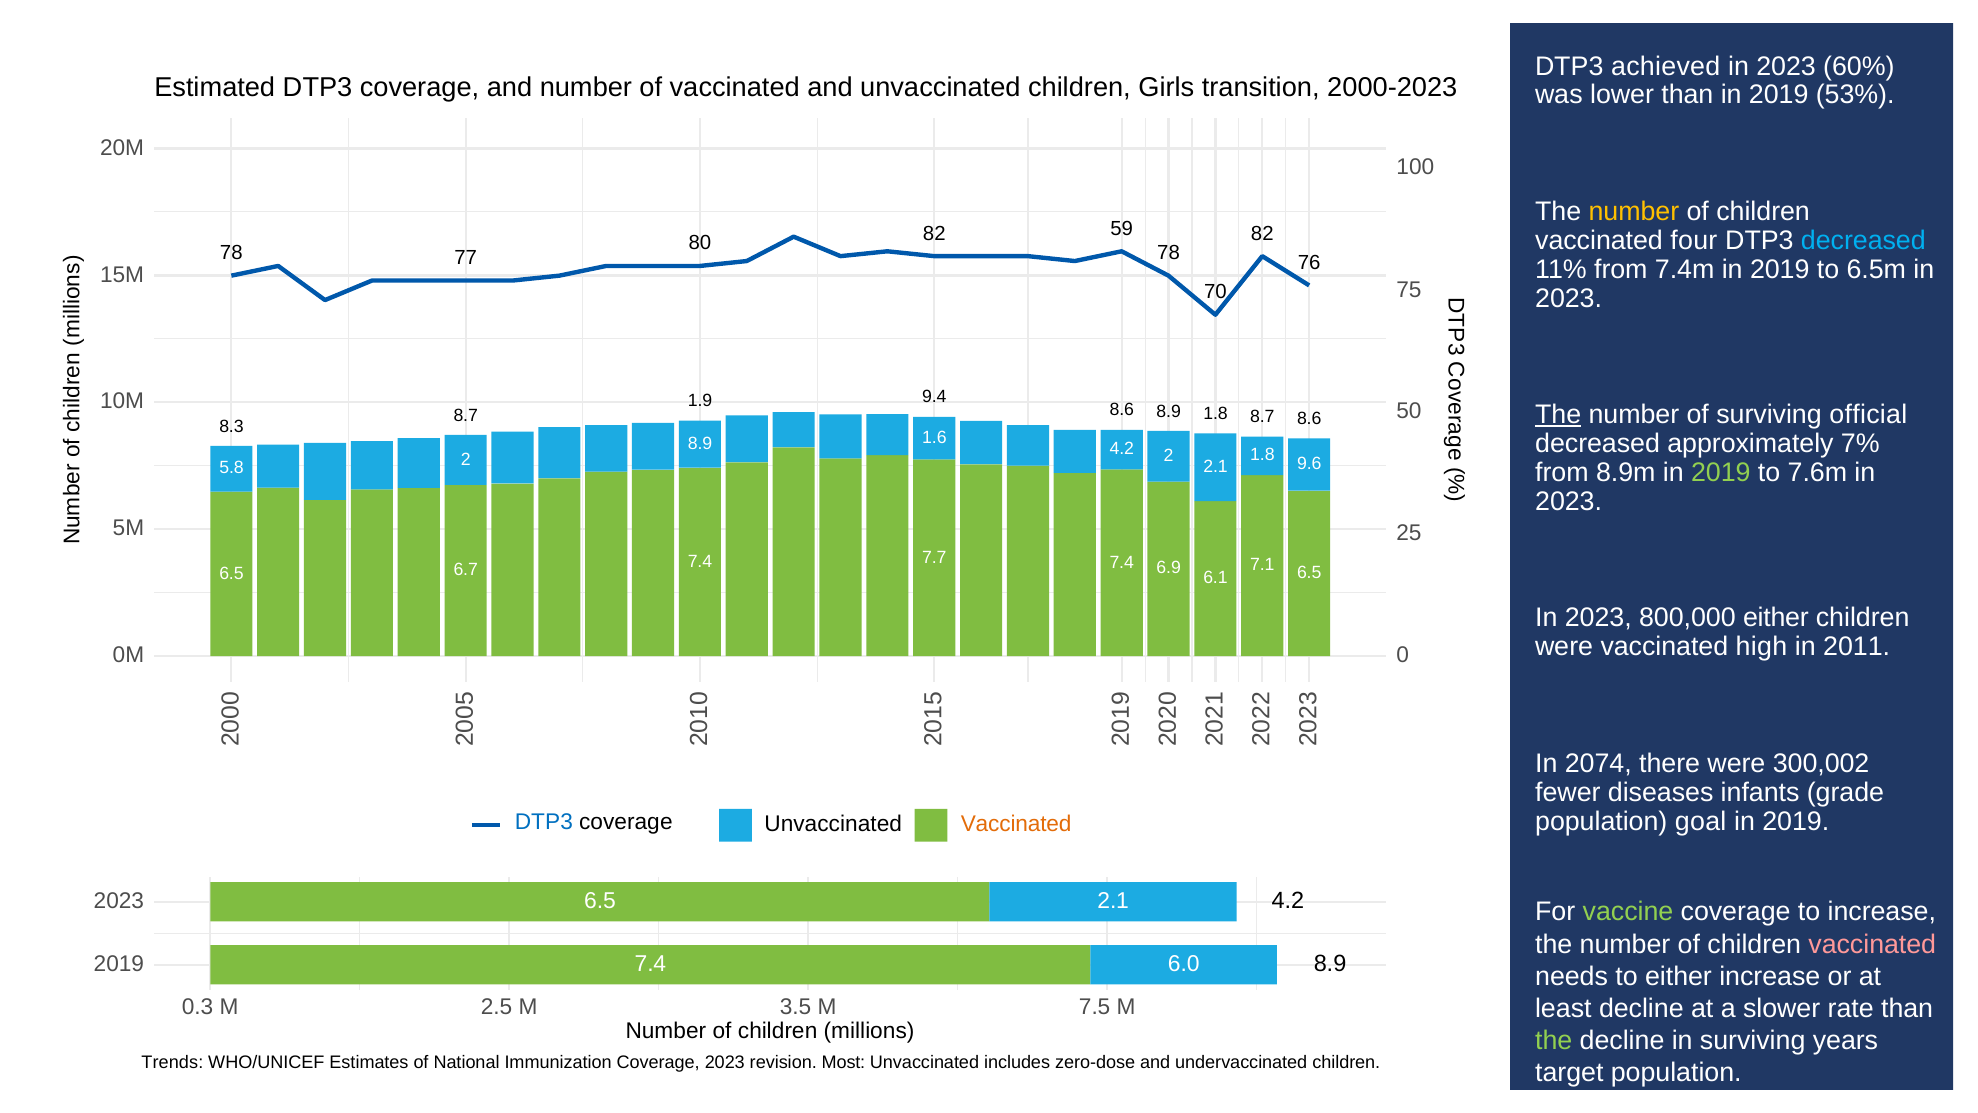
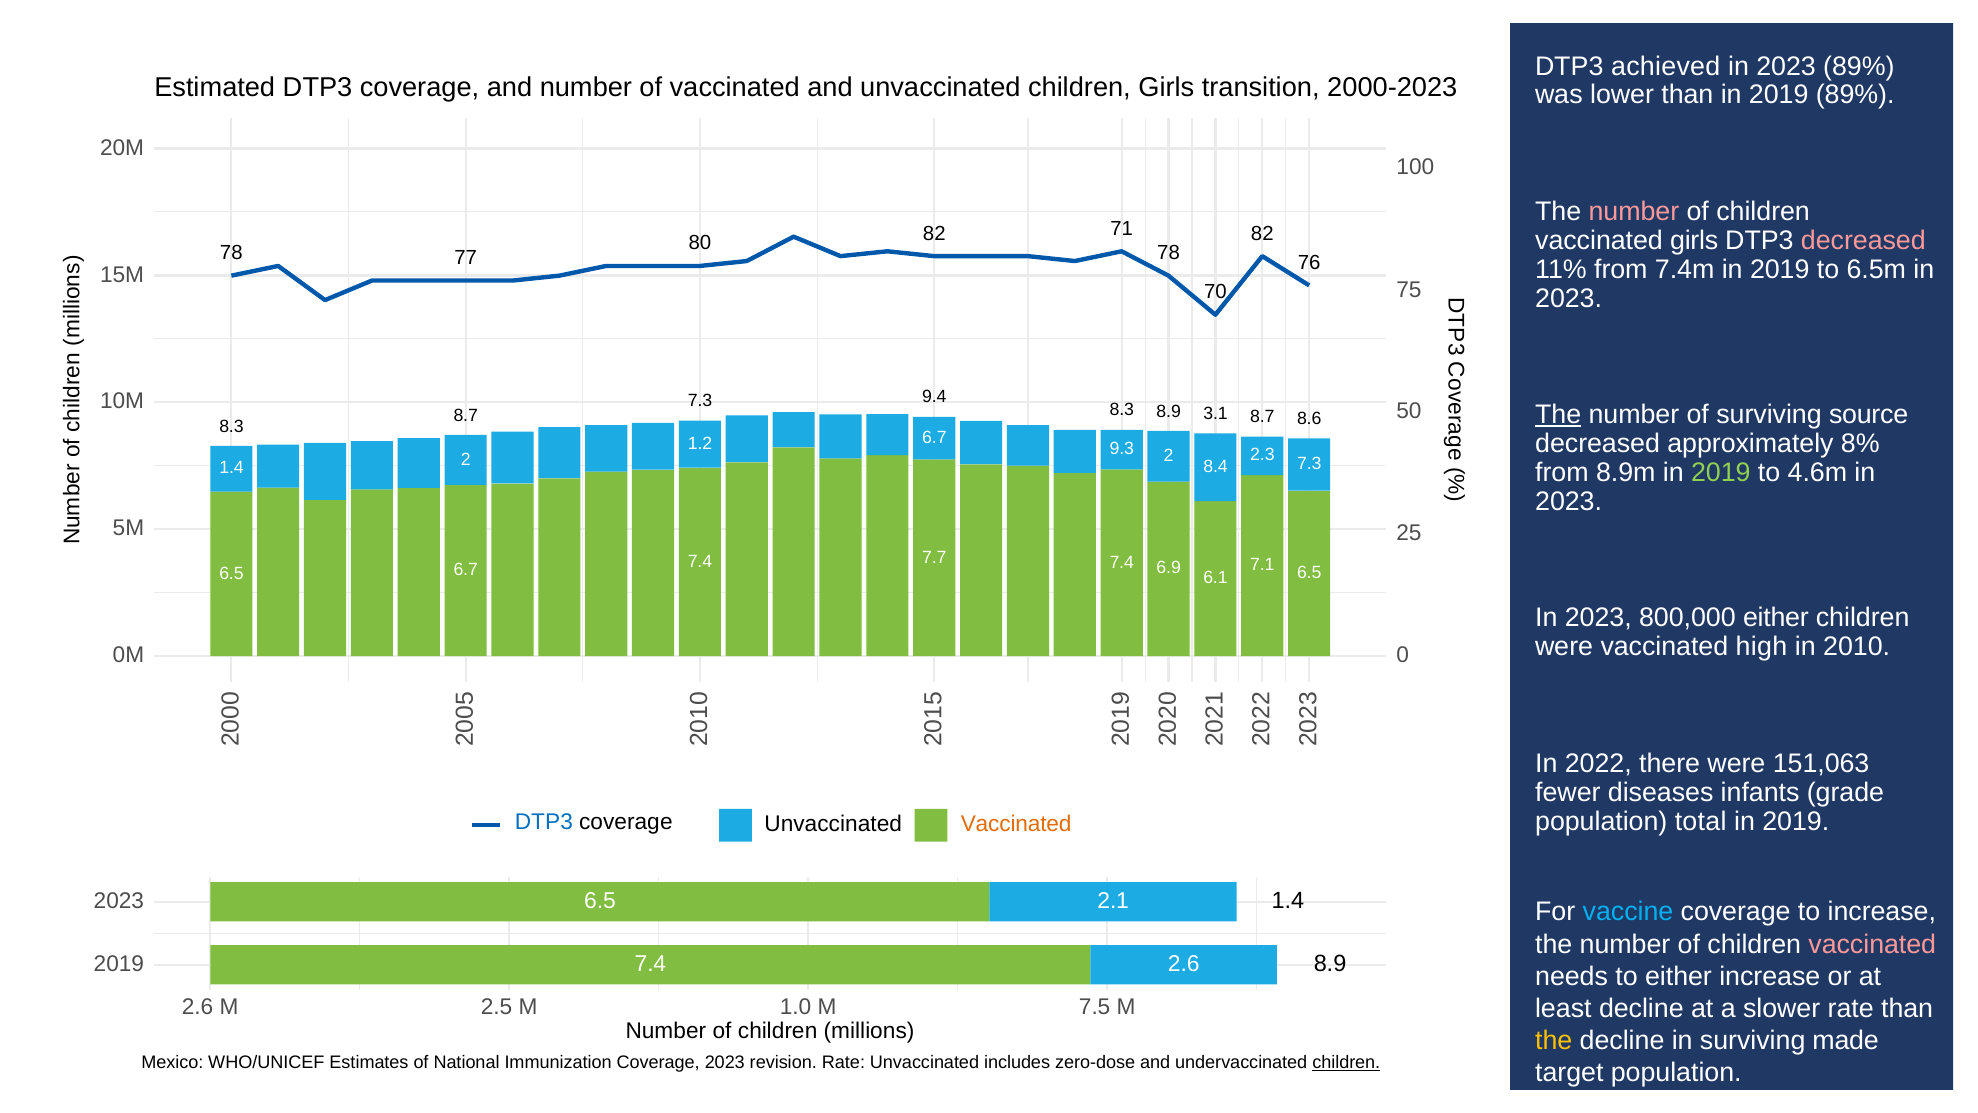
2023 60%: 60% -> 89%
2019 53%: 53% -> 89%
number at (1634, 211) colour: yellow -> pink
vaccinated four: four -> girls
decreased at (1863, 240) colour: light blue -> pink
59: 59 -> 71
1.9 at (700, 401): 1.9 -> 7.3
8.6 at (1122, 410): 8.6 -> 8.3
8.9 1.8: 1.8 -> 3.1
official: official -> source
1.6 at (934, 437): 1.6 -> 6.7
7%: 7% -> 8%
8.9 at (700, 443): 8.9 -> 1.2
4.2 at (1122, 449): 4.2 -> 9.3
1.8 at (1262, 455): 1.8 -> 2.3
9.6 at (1309, 464): 9.6 -> 7.3
2.1 at (1216, 466): 2.1 -> 8.4
5.8 at (231, 468): 5.8 -> 1.4
7.6m: 7.6m -> 4.6m
2011: 2011 -> 2010
2074: 2074 -> 2022
300,002: 300,002 -> 151,063
goal: goal -> total
4.2 at (1288, 901): 4.2 -> 1.4
vaccine colour: light green -> light blue
7.4 6.0: 6.0 -> 2.6
0.3 at (198, 1007): 0.3 -> 2.6
3.5: 3.5 -> 1.0
the at (1554, 1040) colour: light green -> yellow
years: years -> made
Trends: Trends -> Mexico
revision Most: Most -> Rate
children at (1346, 1062) underline: none -> present
